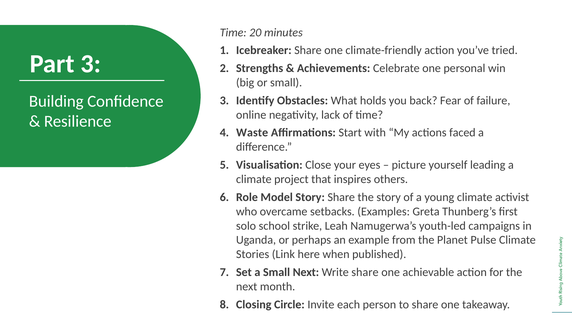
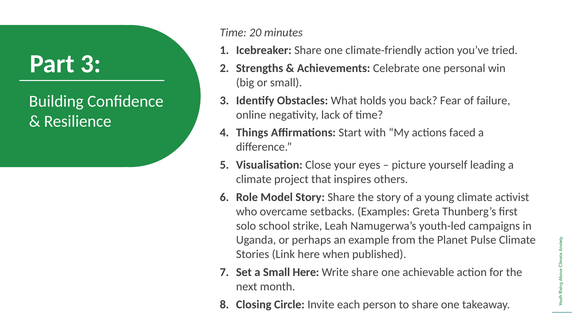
Waste: Waste -> Things
Small Next: Next -> Here
